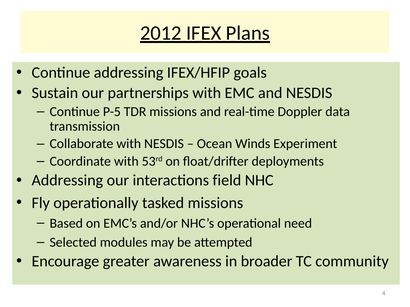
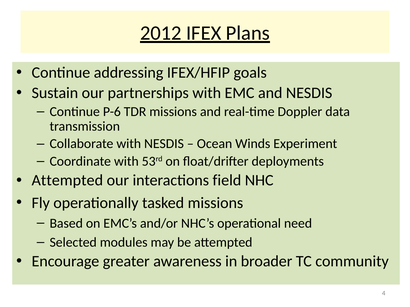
P-5: P-5 -> P-6
Addressing at (67, 181): Addressing -> Attempted
